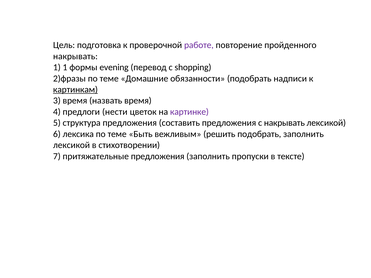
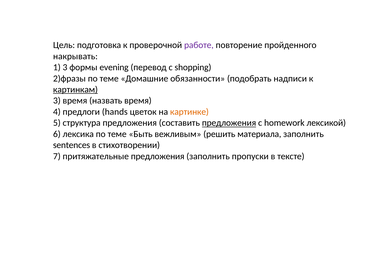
1 1: 1 -> 3
нести: нести -> hands
картинке colour: purple -> orange
предложения at (229, 123) underline: none -> present
с накрывать: накрывать -> homework
решить подобрать: подобрать -> материала
лексикой at (72, 145): лексикой -> sentences
